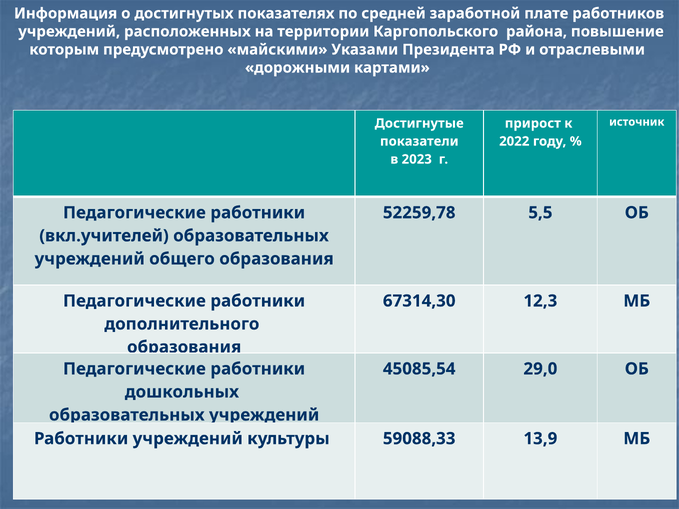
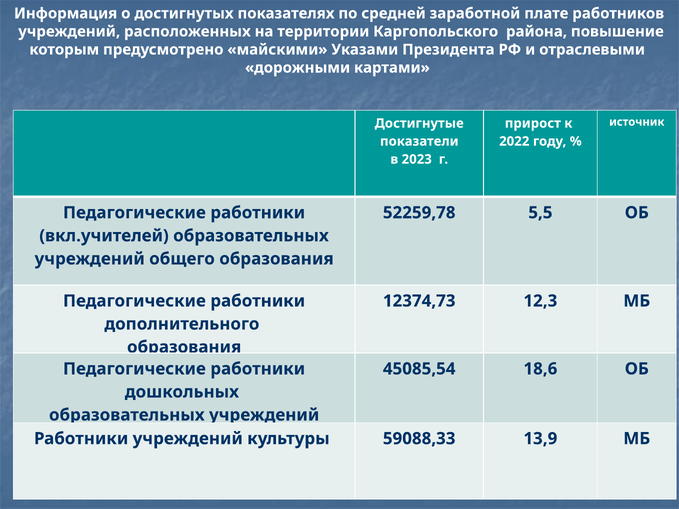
67314,30: 67314,30 -> 12374,73
29,0: 29,0 -> 18,6
